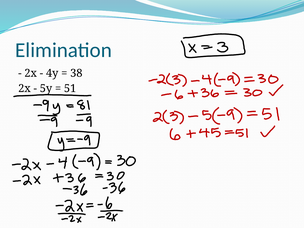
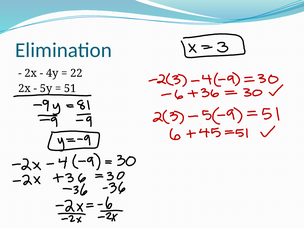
38: 38 -> 22
